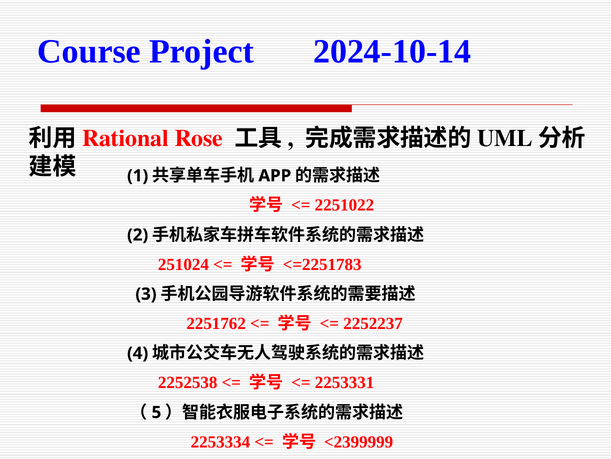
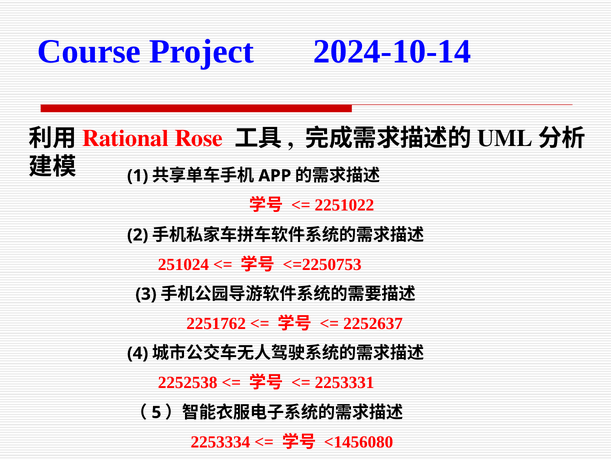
<=2251783: <=2251783 -> <=2250753
2252237: 2252237 -> 2252637
<2399999: <2399999 -> <1456080
